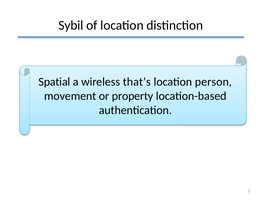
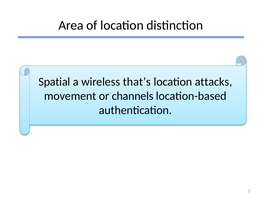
Sybil: Sybil -> Area
person: person -> attacks
property: property -> channels
